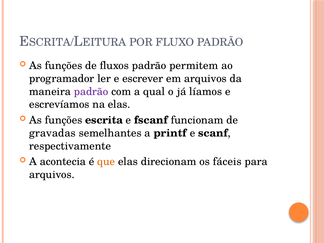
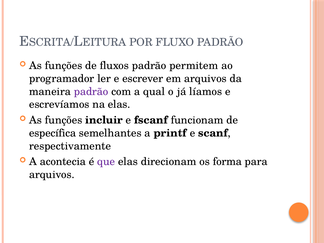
escrita: escrita -> incluir
gravadas: gravadas -> específica
que colour: orange -> purple
fáceis: fáceis -> forma
